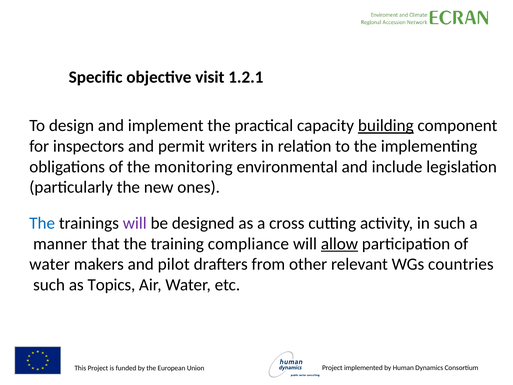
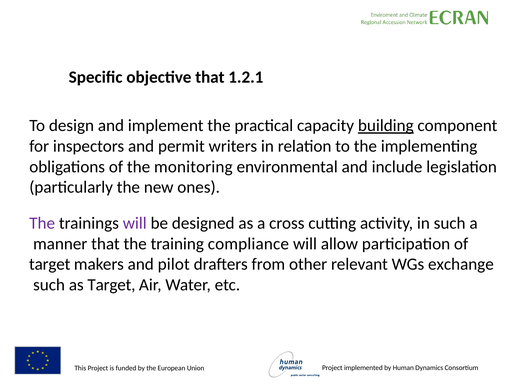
objective visit: visit -> that
The at (42, 223) colour: blue -> purple
allow underline: present -> none
water at (50, 264): water -> target
countries: countries -> exchange
as Topics: Topics -> Target
